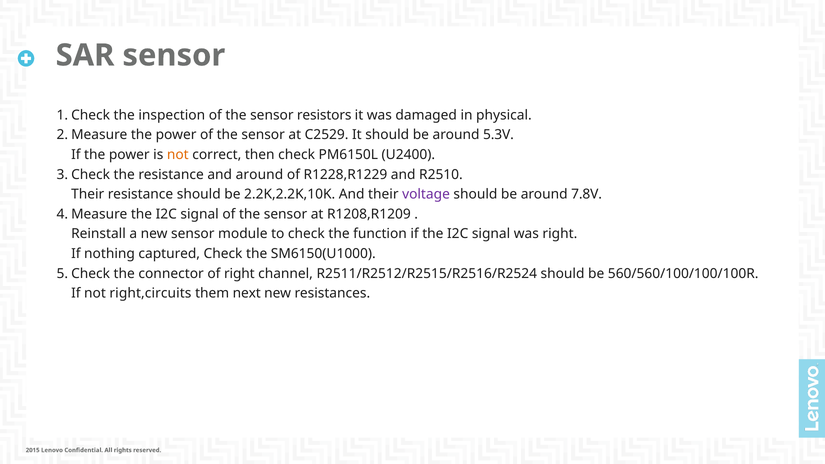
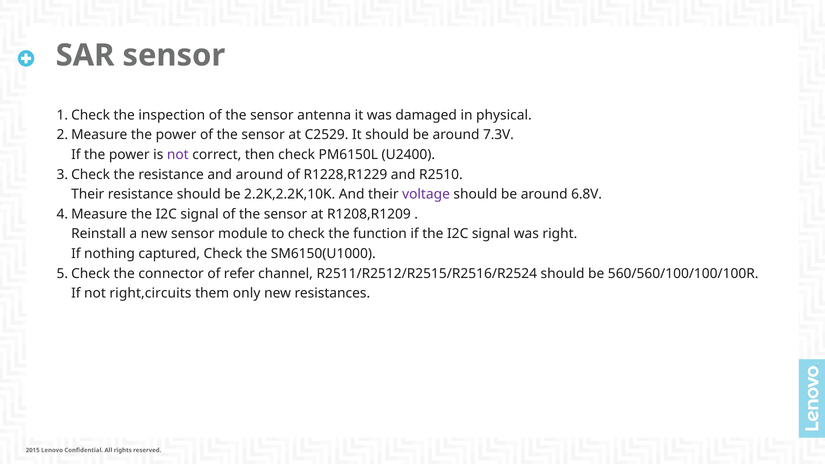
resistors: resistors -> antenna
5.3V: 5.3V -> 7.3V
not at (178, 155) colour: orange -> purple
7.8V: 7.8V -> 6.8V
of right: right -> refer
next: next -> only
